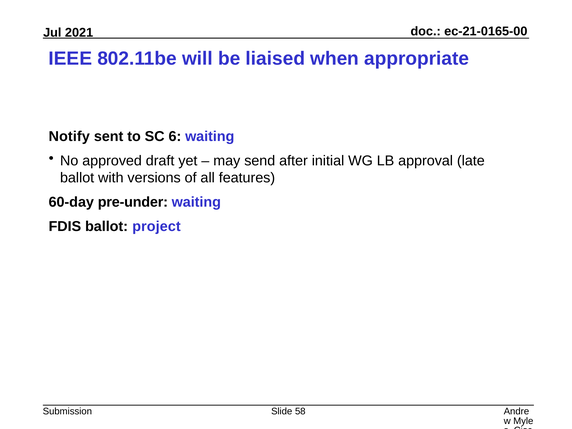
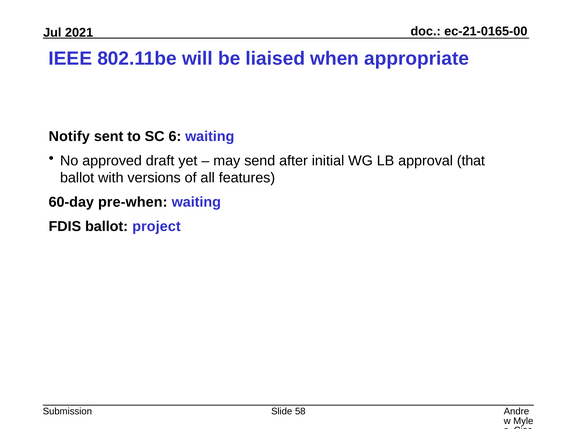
late: late -> that
pre-under: pre-under -> pre-when
